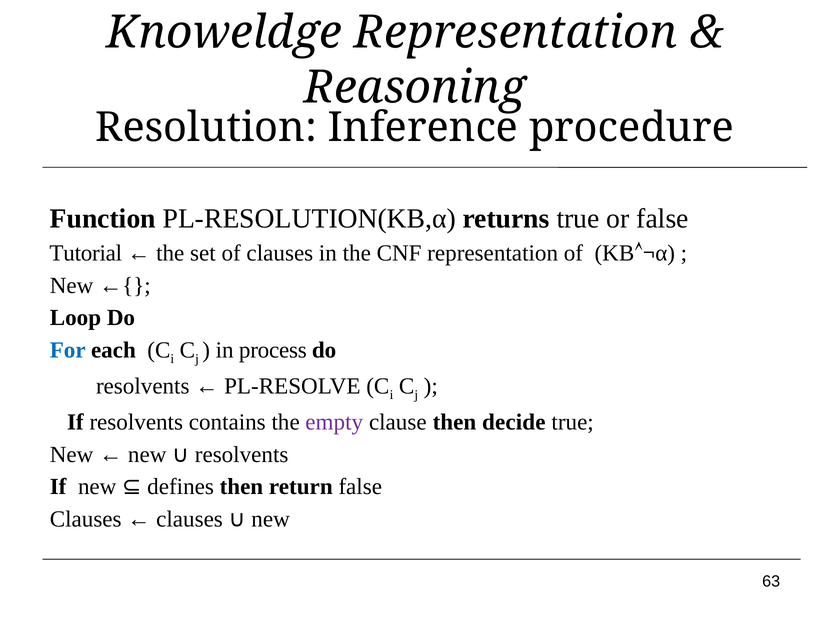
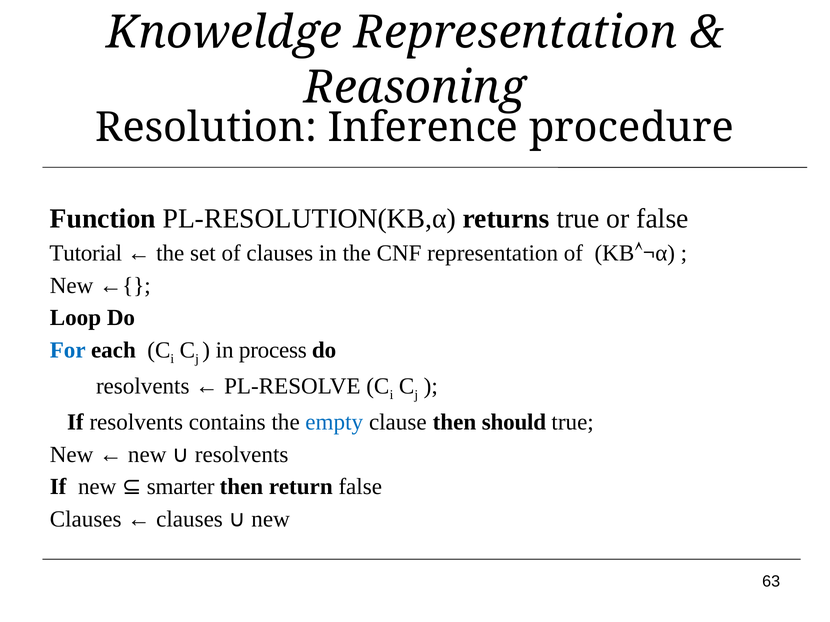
empty colour: purple -> blue
decide: decide -> should
defines: defines -> smarter
